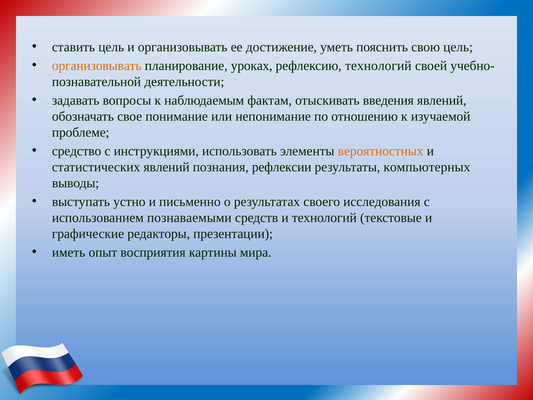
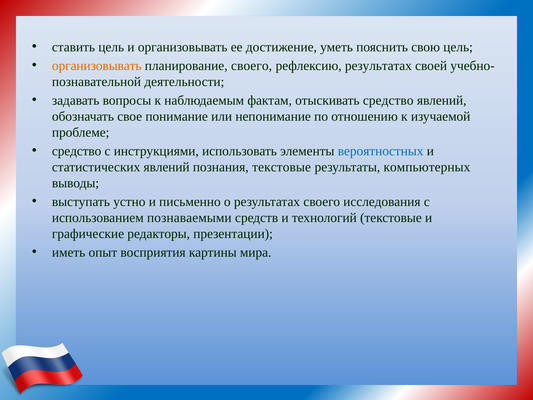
планирование уроках: уроках -> своего
рефлексию технологий: технологий -> результатах
отыскивать введения: введения -> средство
вероятностных colour: orange -> blue
познания рефлексии: рефлексии -> текстовые
